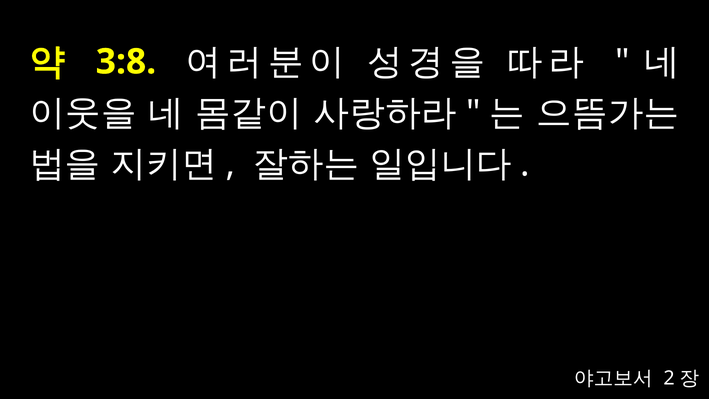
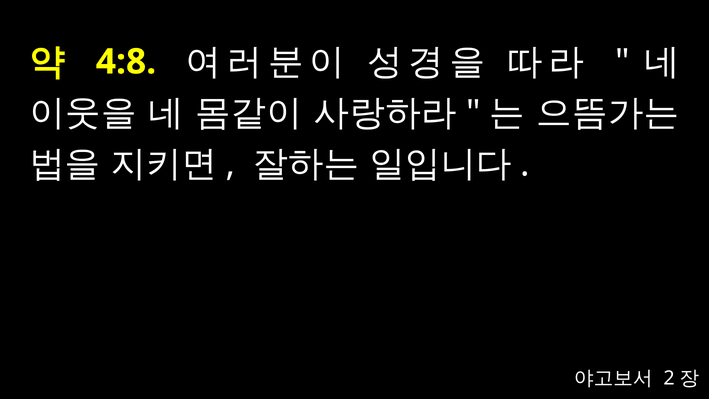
3:8: 3:8 -> 4:8
